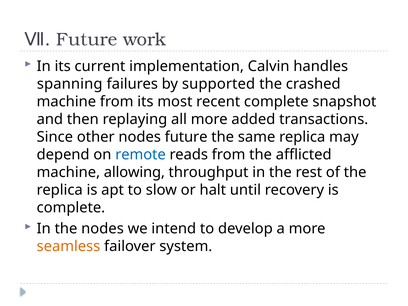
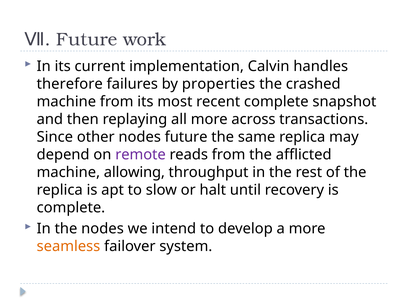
spanning: spanning -> therefore
supported: supported -> properties
added: added -> across
remote colour: blue -> purple
